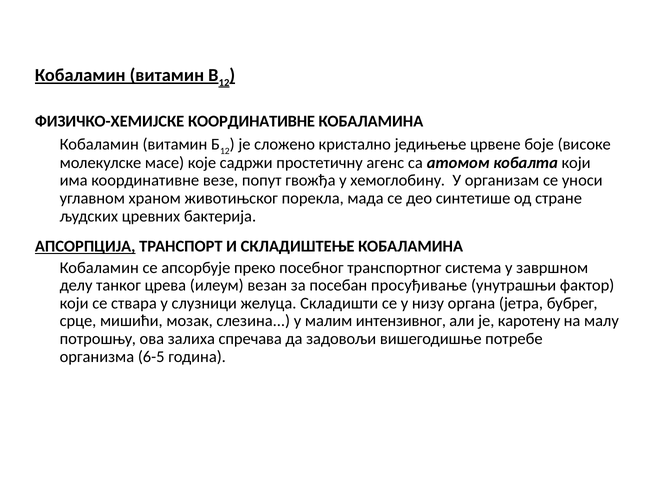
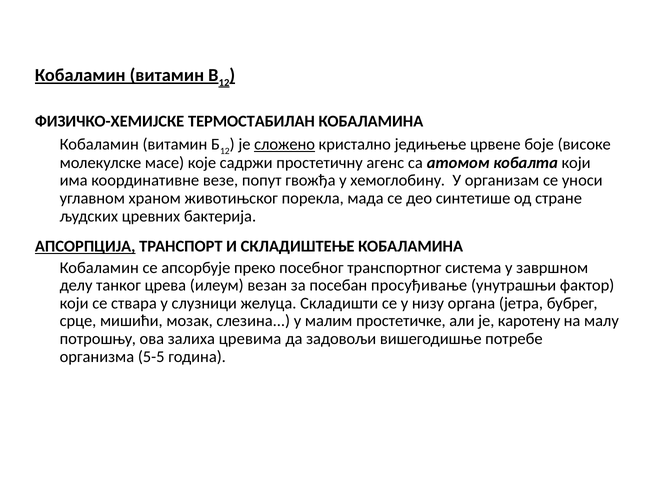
ФИЗИЧКО-ХЕМИЈСКЕ КООРДИНАТИВНЕ: КООРДИНАТИВНЕ -> ТЕРМОСТАБИЛАН
сложено underline: none -> present
интензивног: интензивног -> простетичке
спречава: спречава -> цревима
6-5: 6-5 -> 5-5
